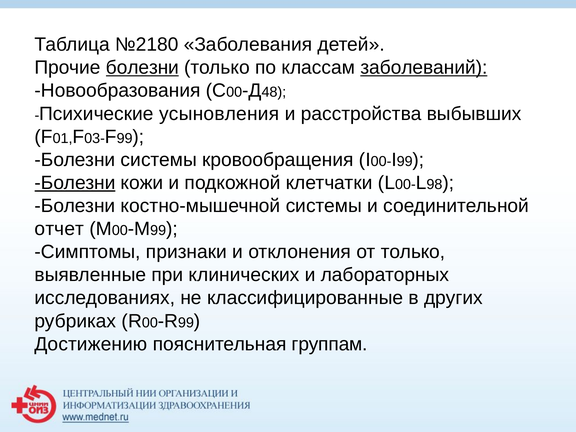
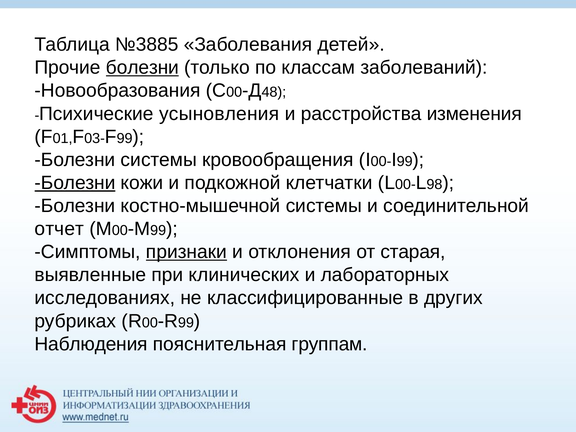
№2180: №2180 -> №3885
заболеваний underline: present -> none
выбывших: выбывших -> изменения
признаки underline: none -> present
от только: только -> старая
Достижению: Достижению -> Наблюдения
